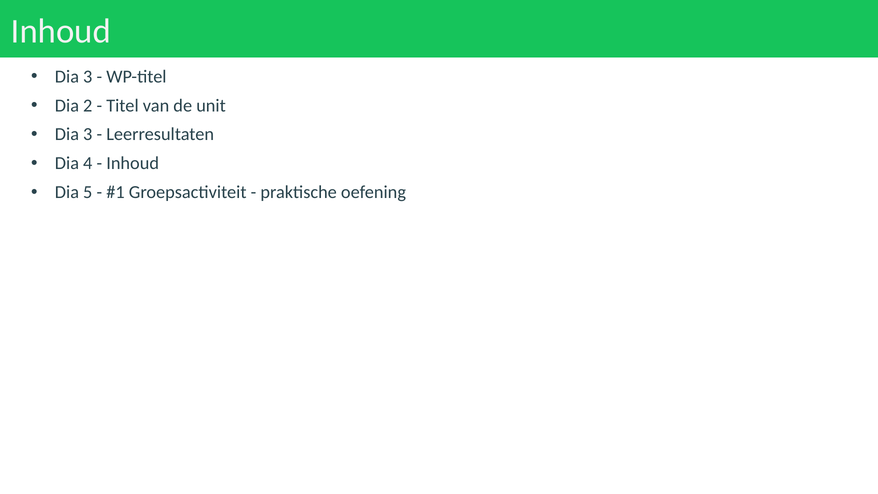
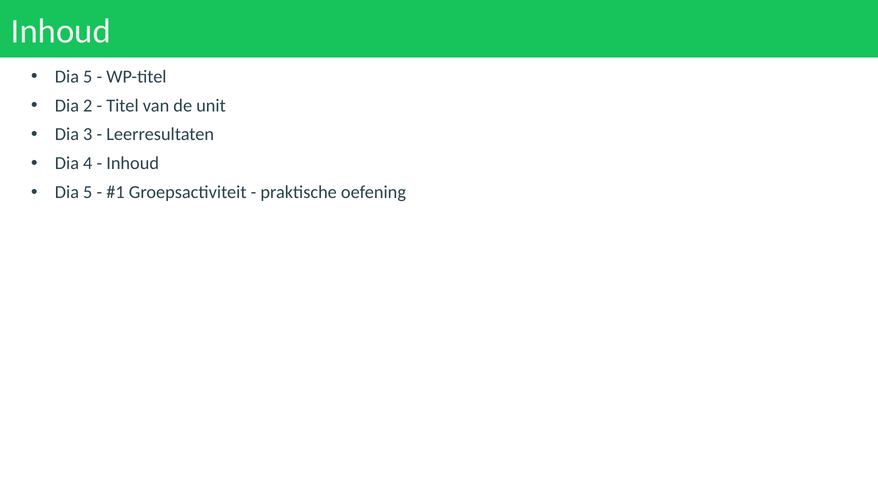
3 at (88, 77): 3 -> 5
